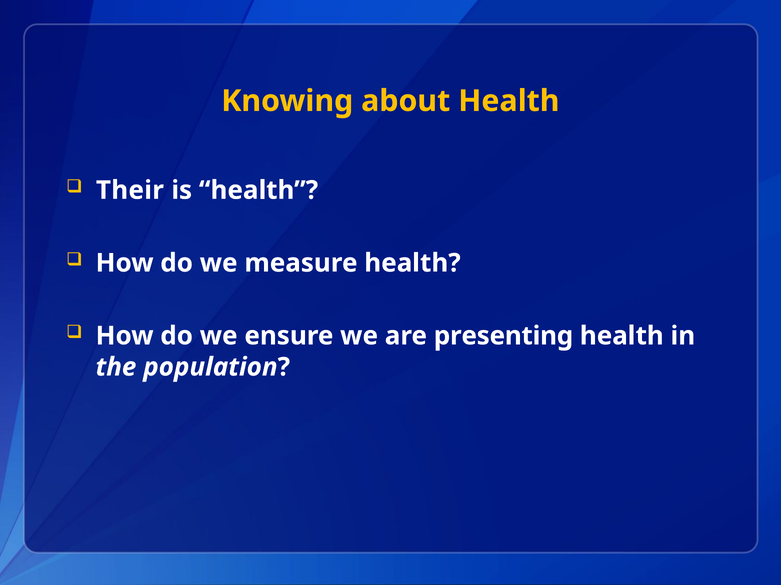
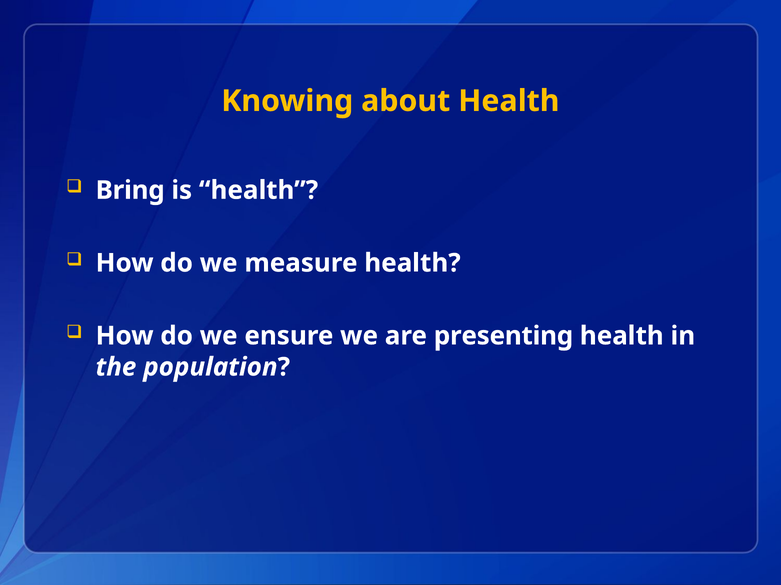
Their: Their -> Bring
